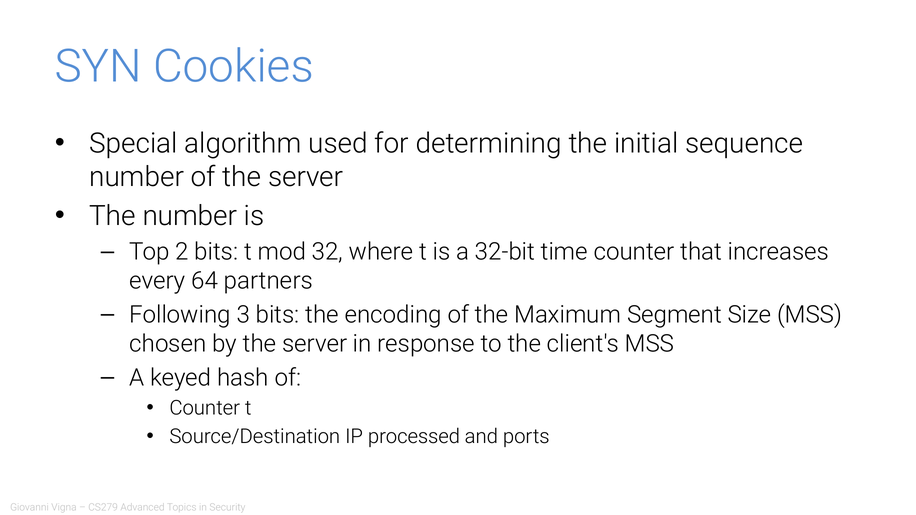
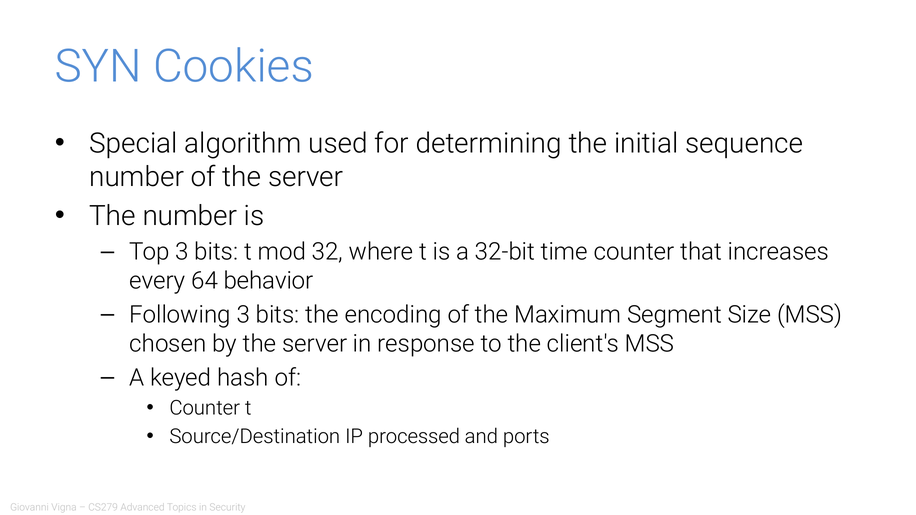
Top 2: 2 -> 3
partners: partners -> behavior
